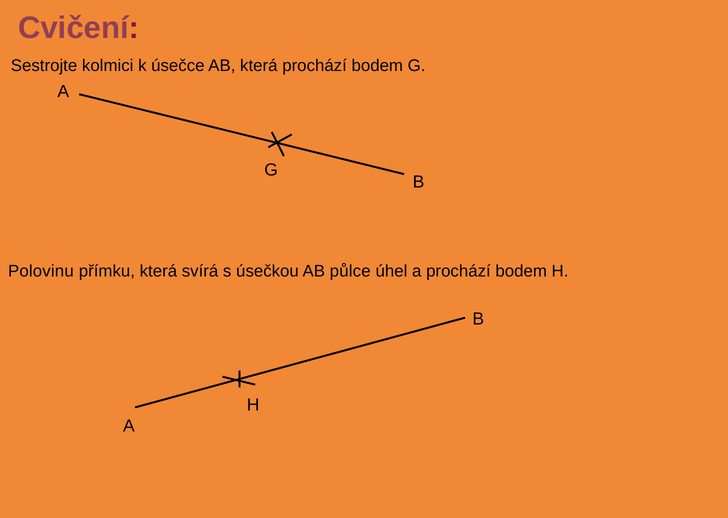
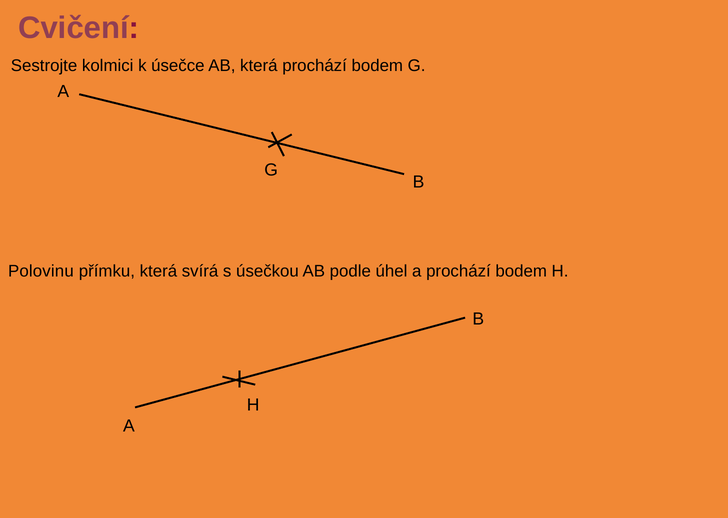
půlce: půlce -> podle
